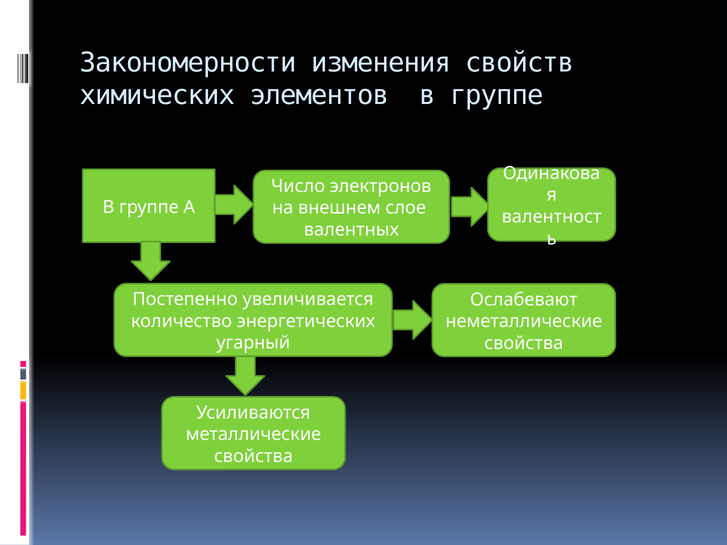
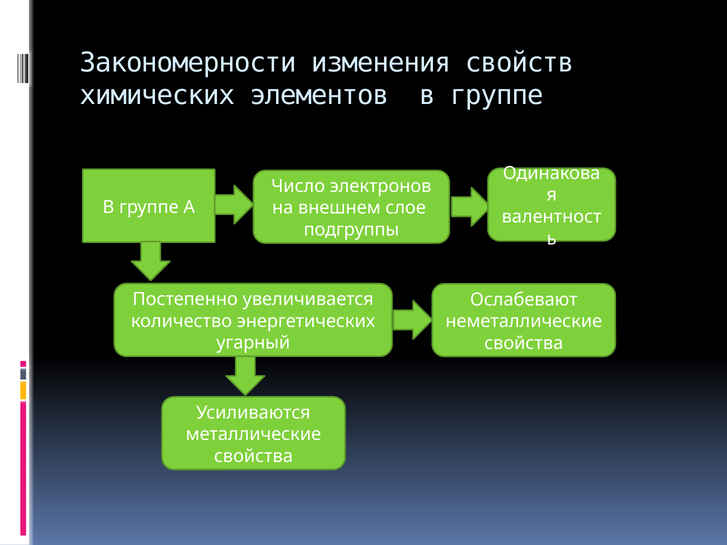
валентных: валентных -> подгруппы
